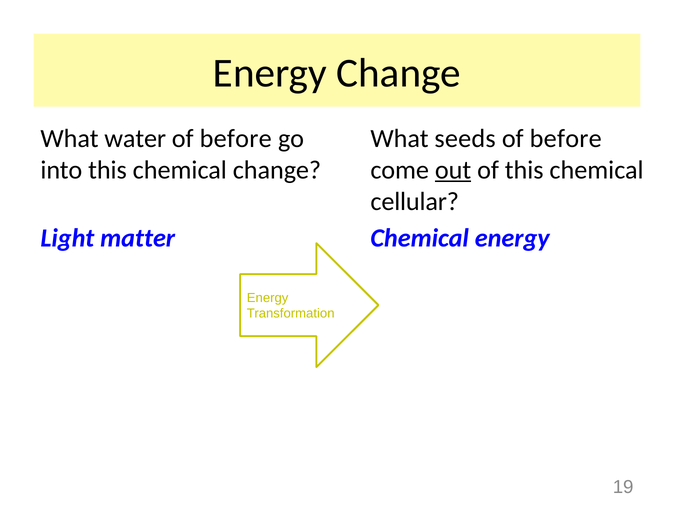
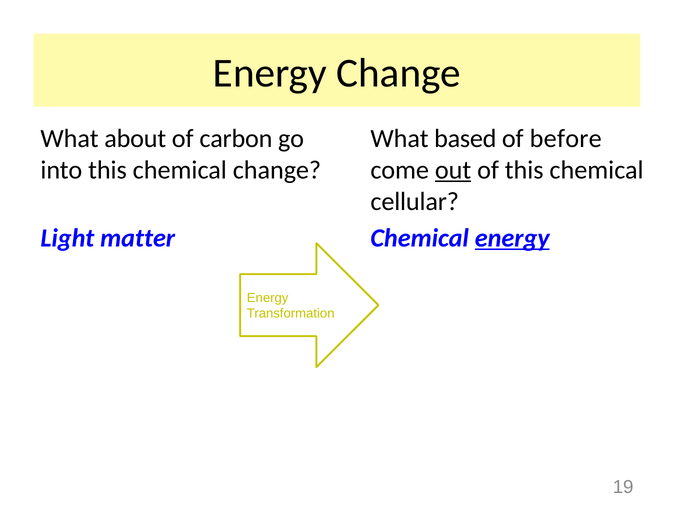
water: water -> about
before at (236, 139): before -> carbon
seeds: seeds -> based
energy at (512, 238) underline: none -> present
